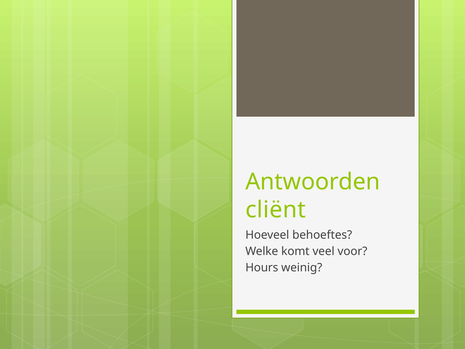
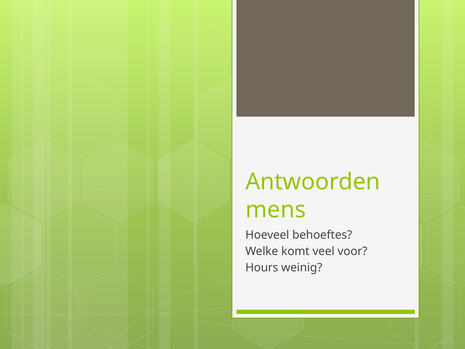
cliënt: cliënt -> mens
